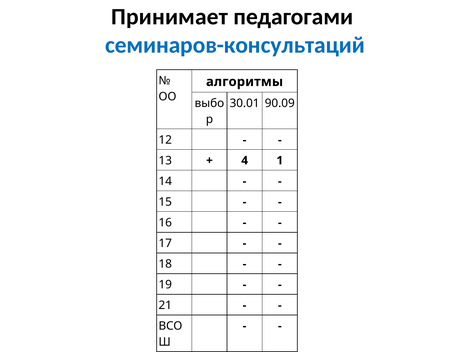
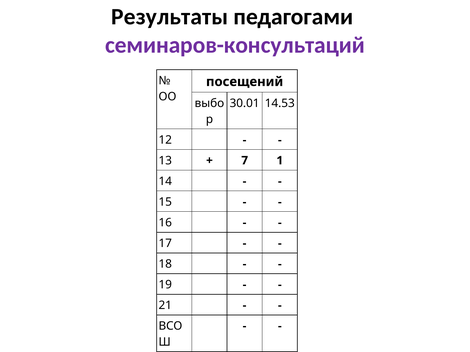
Принимает: Принимает -> Результаты
семинаров-консультаций colour: blue -> purple
алгоритмы: алгоритмы -> посещений
90.09: 90.09 -> 14.53
4 at (245, 161): 4 -> 7
